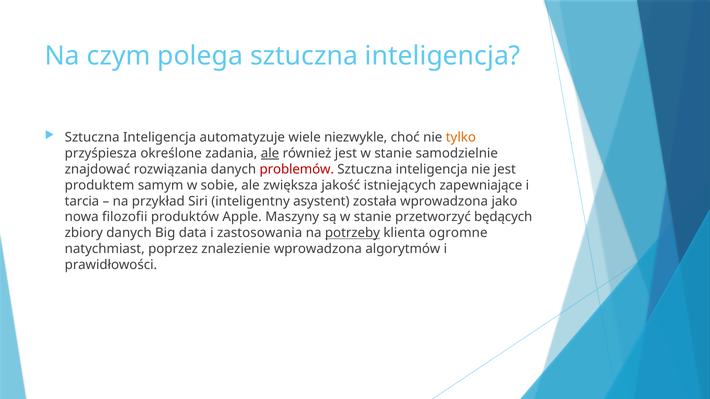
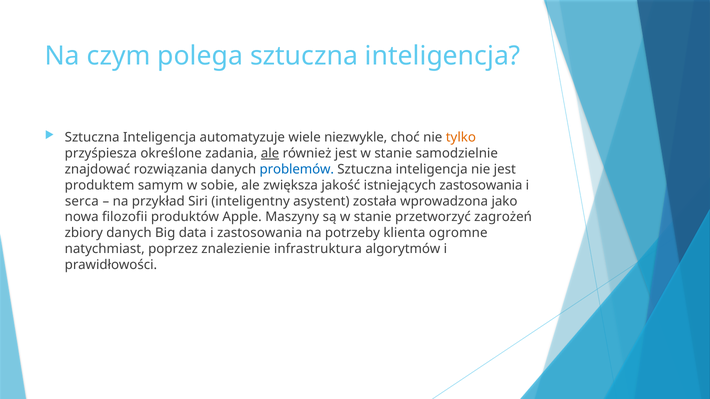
problemów colour: red -> blue
istniejących zapewniające: zapewniające -> zastosowania
tarcia: tarcia -> serca
będących: będących -> zagrożeń
potrzeby underline: present -> none
znalezienie wprowadzona: wprowadzona -> infrastruktura
